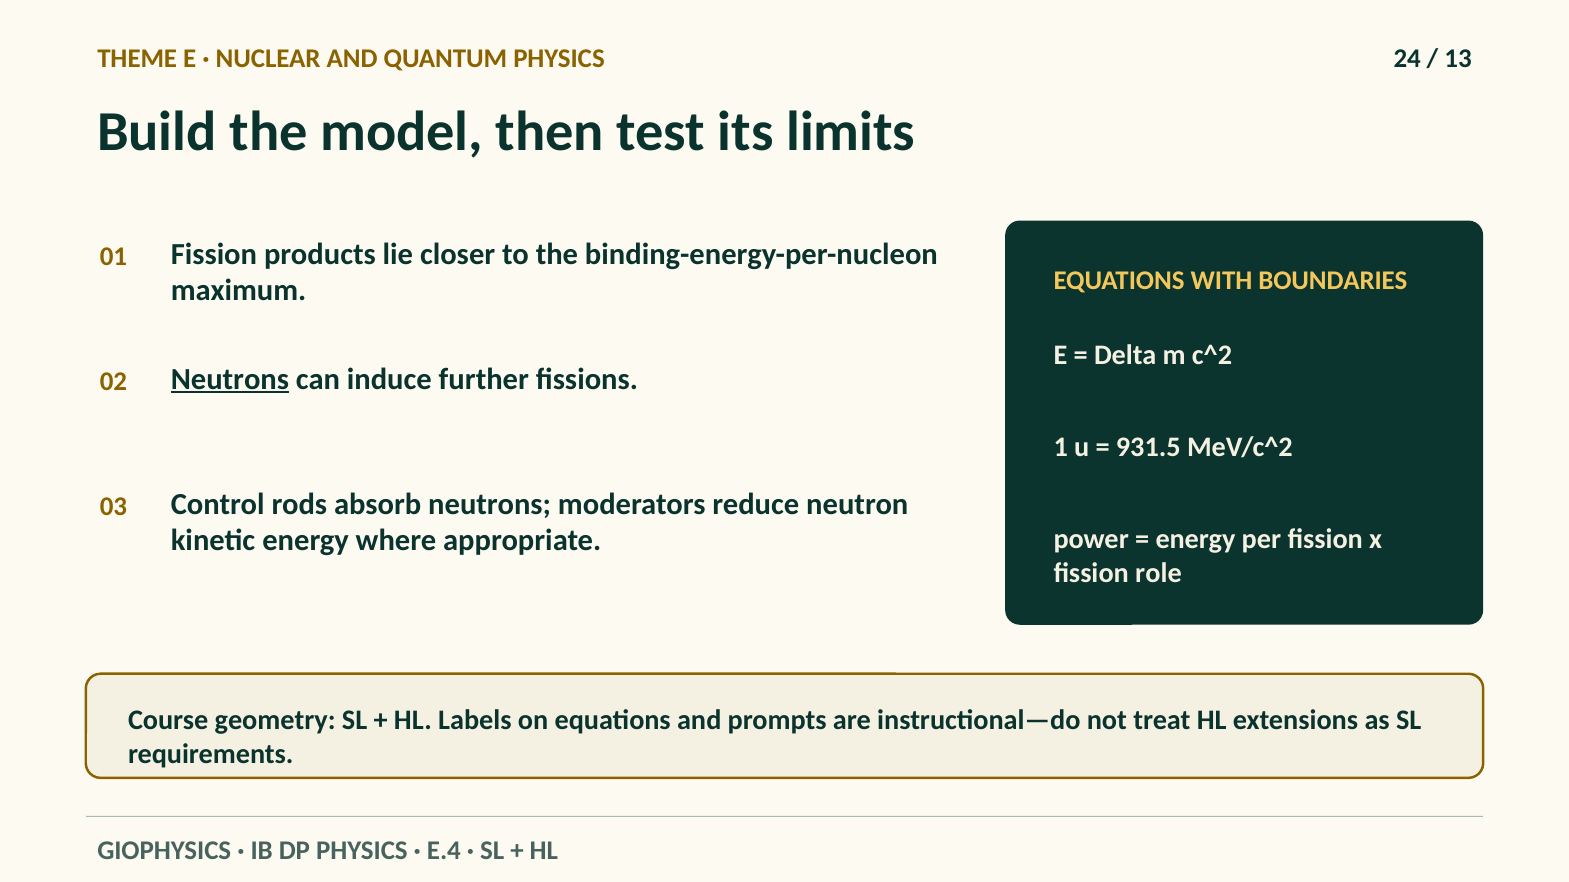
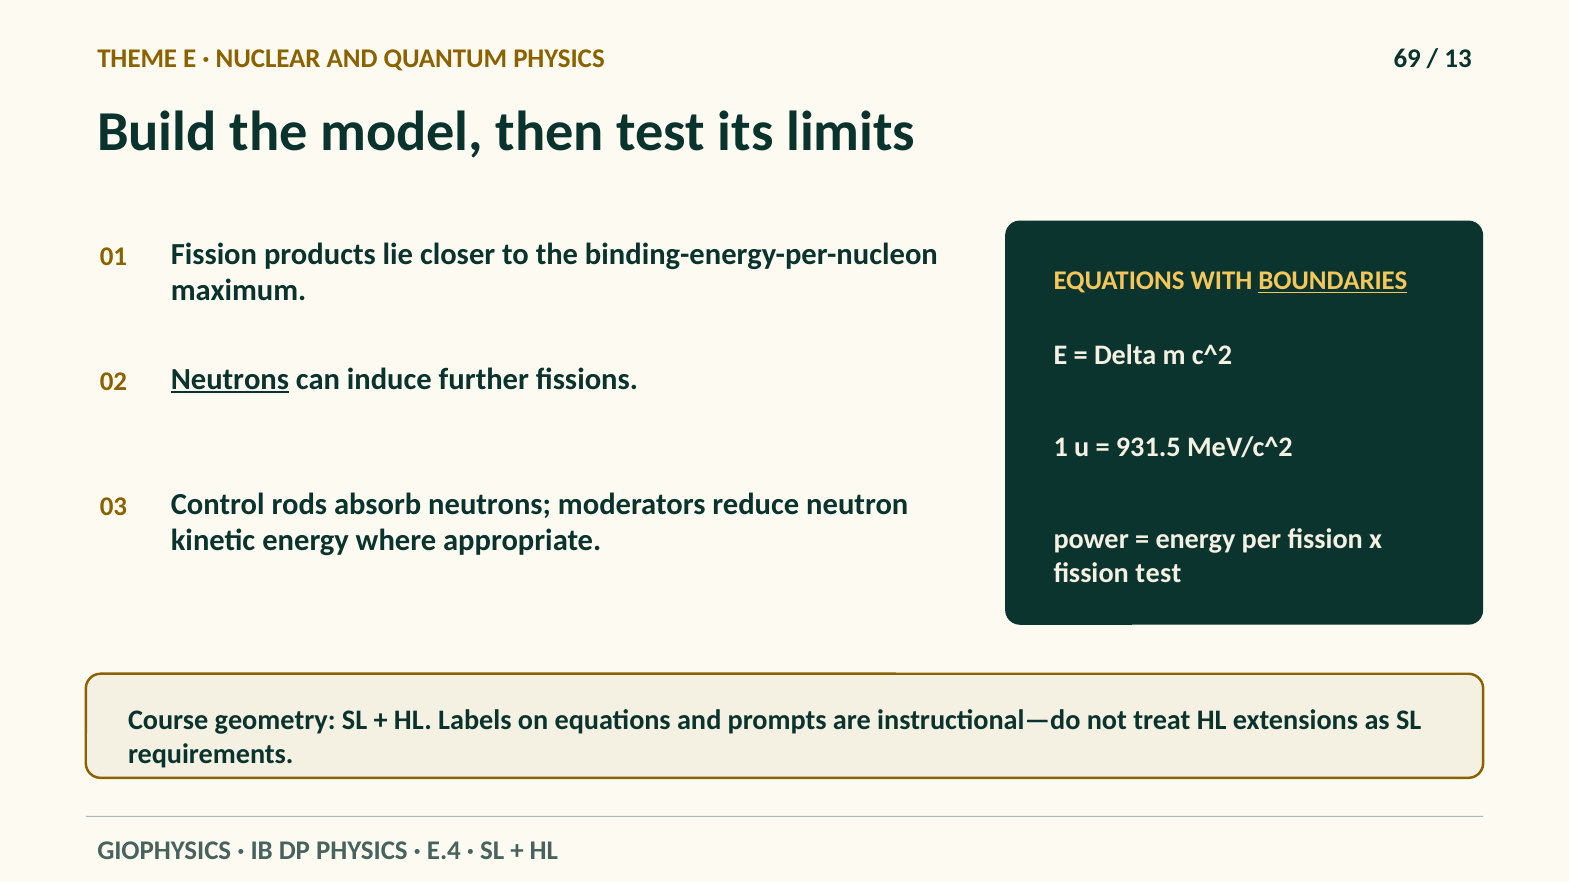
24: 24 -> 69
BOUNDARIES underline: none -> present
fission role: role -> test
